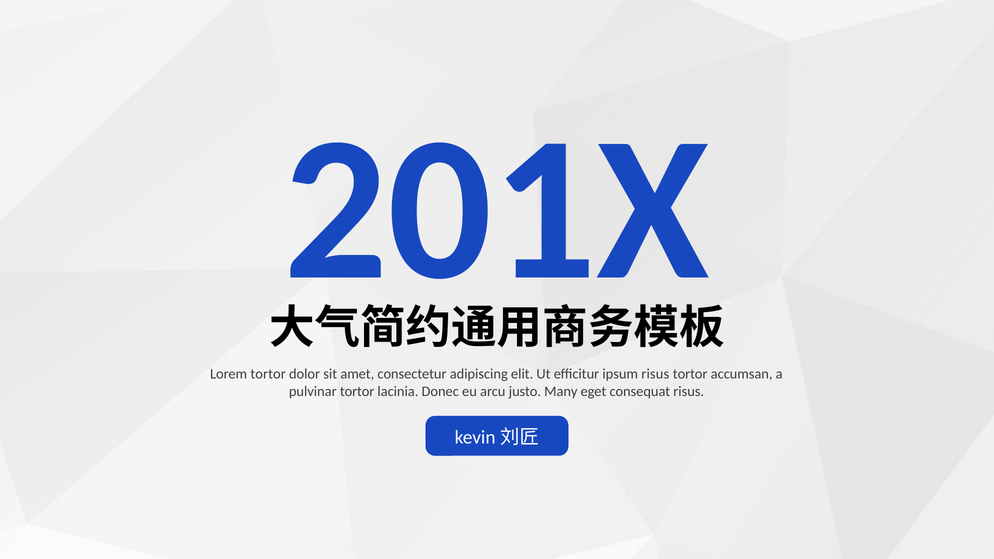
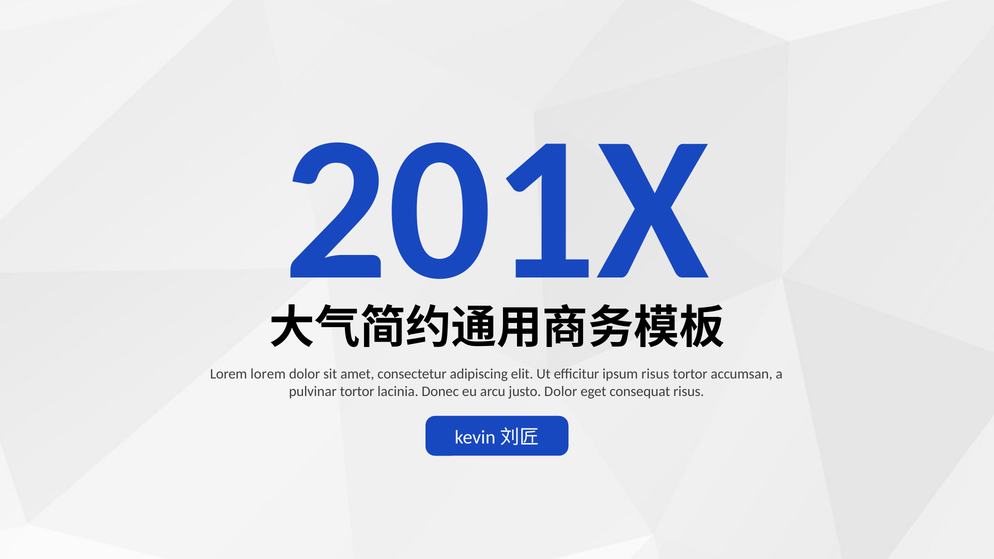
Lorem tortor: tortor -> lorem
justo Many: Many -> Dolor
